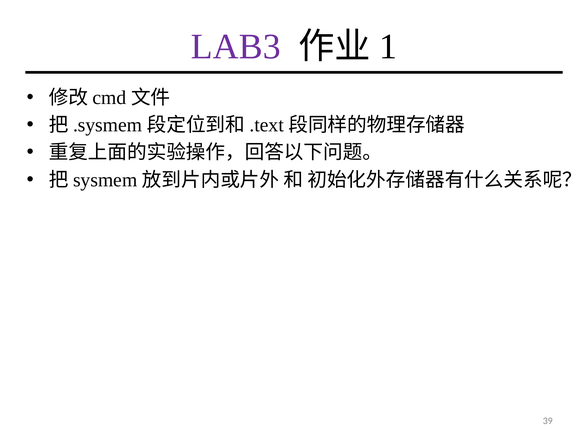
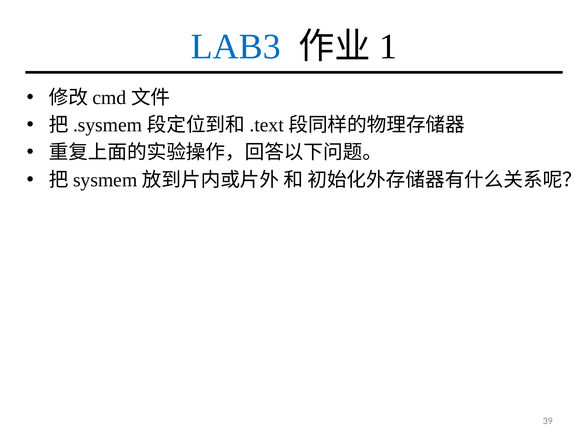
LAB3 colour: purple -> blue
